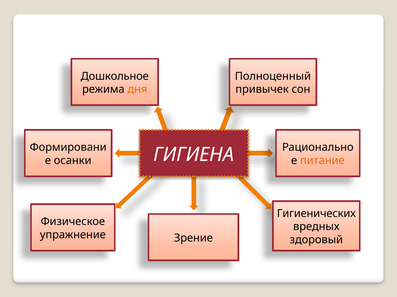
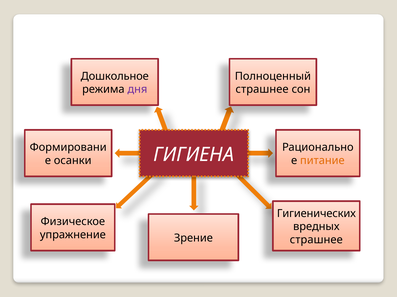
дня colour: orange -> purple
привычек at (262, 90): привычек -> страшнее
здоровый at (316, 240): здоровый -> страшнее
